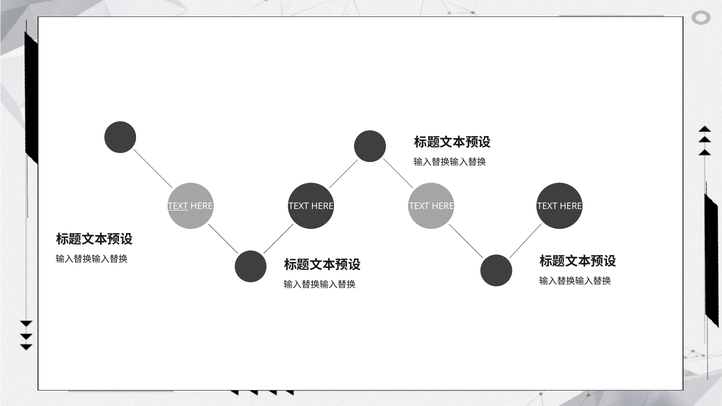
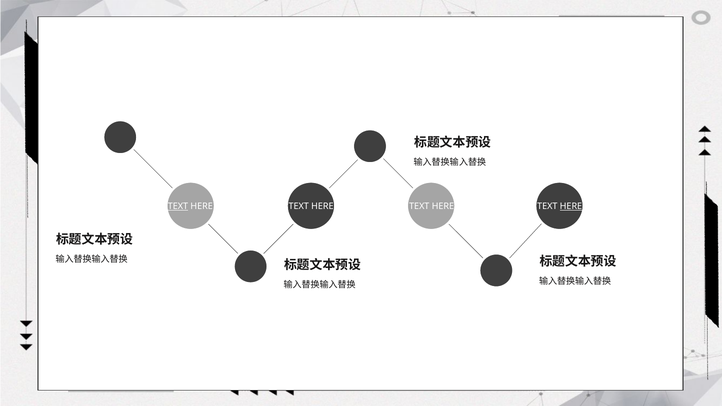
HERE at (571, 206) underline: none -> present
